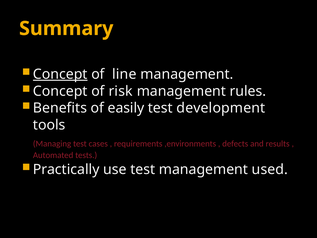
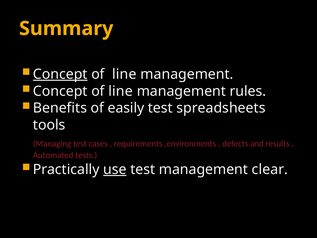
risk at (121, 91): risk -> line
development: development -> spreadsheets
use underline: none -> present
used: used -> clear
